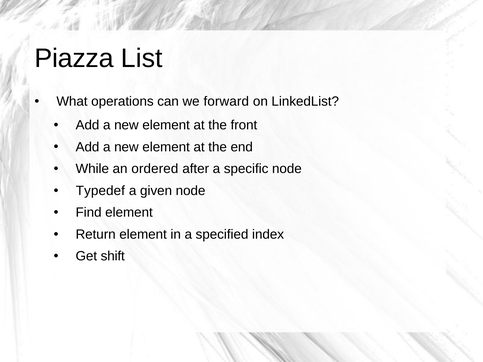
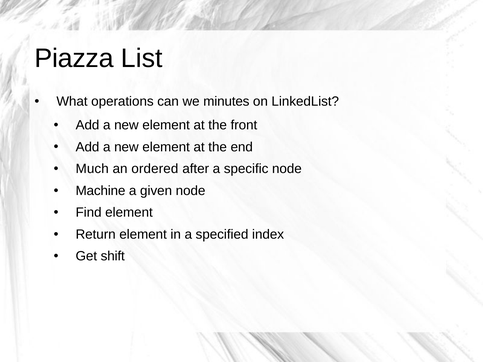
forward: forward -> minutes
While: While -> Much
Typedef: Typedef -> Machine
